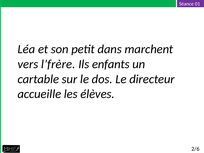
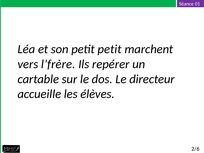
petit dans: dans -> petit
enfants: enfants -> repérer
